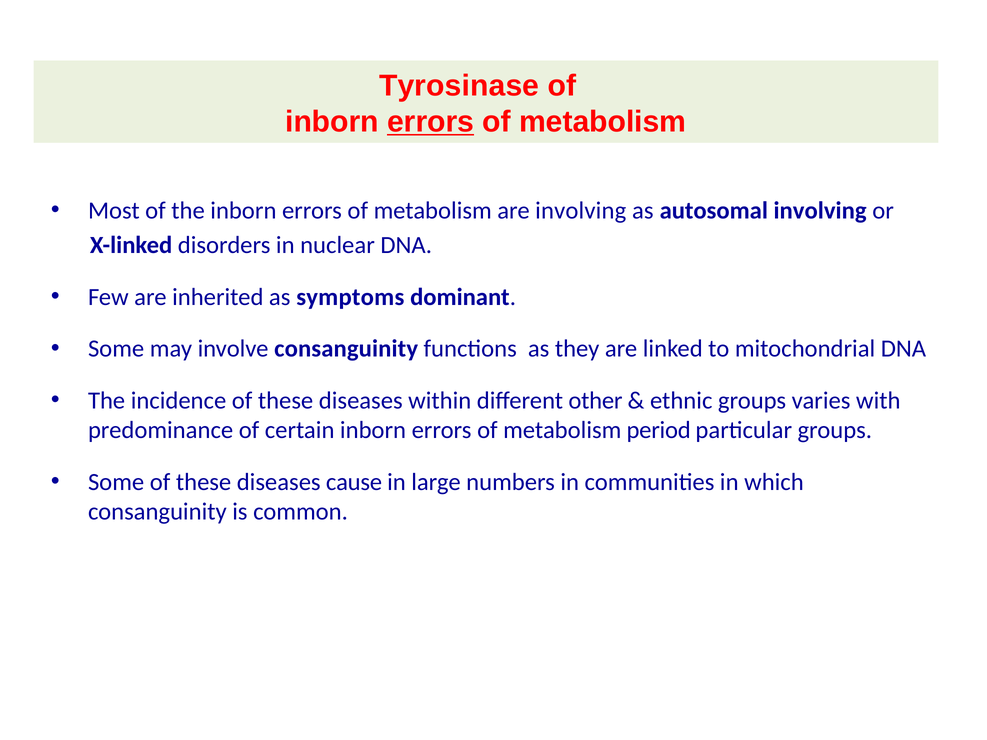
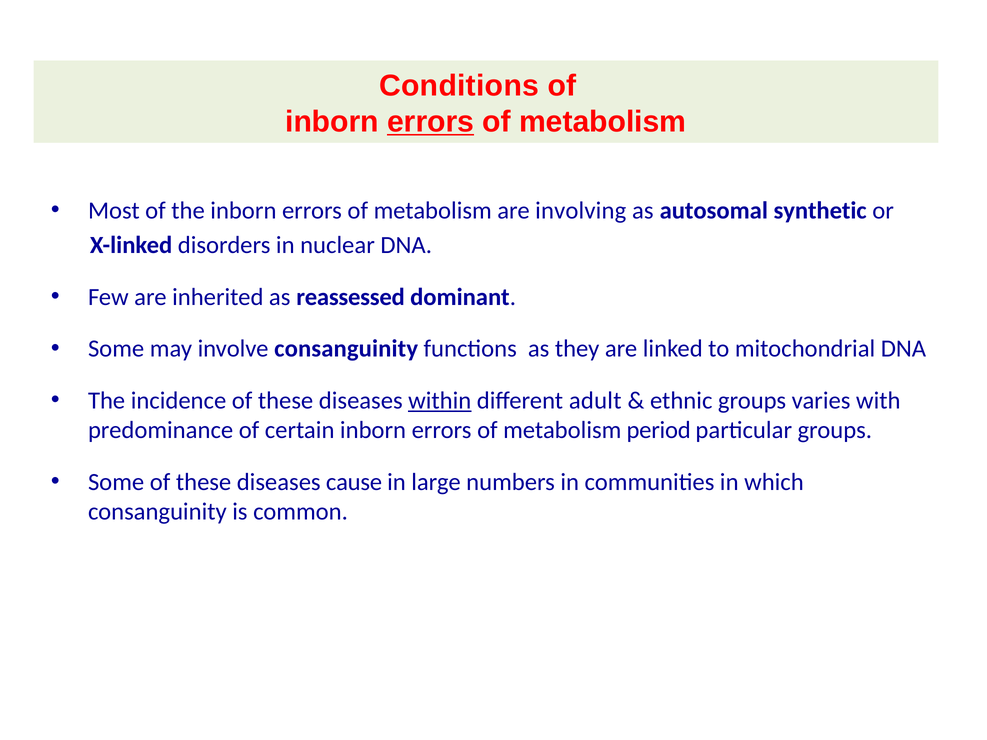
Tyrosinase: Tyrosinase -> Conditions
autosomal involving: involving -> synthetic
symptoms: symptoms -> reassessed
within underline: none -> present
other: other -> adult
